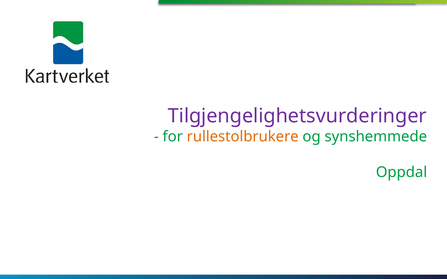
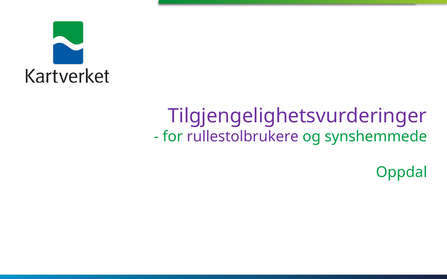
rullestolbrukere colour: orange -> purple
